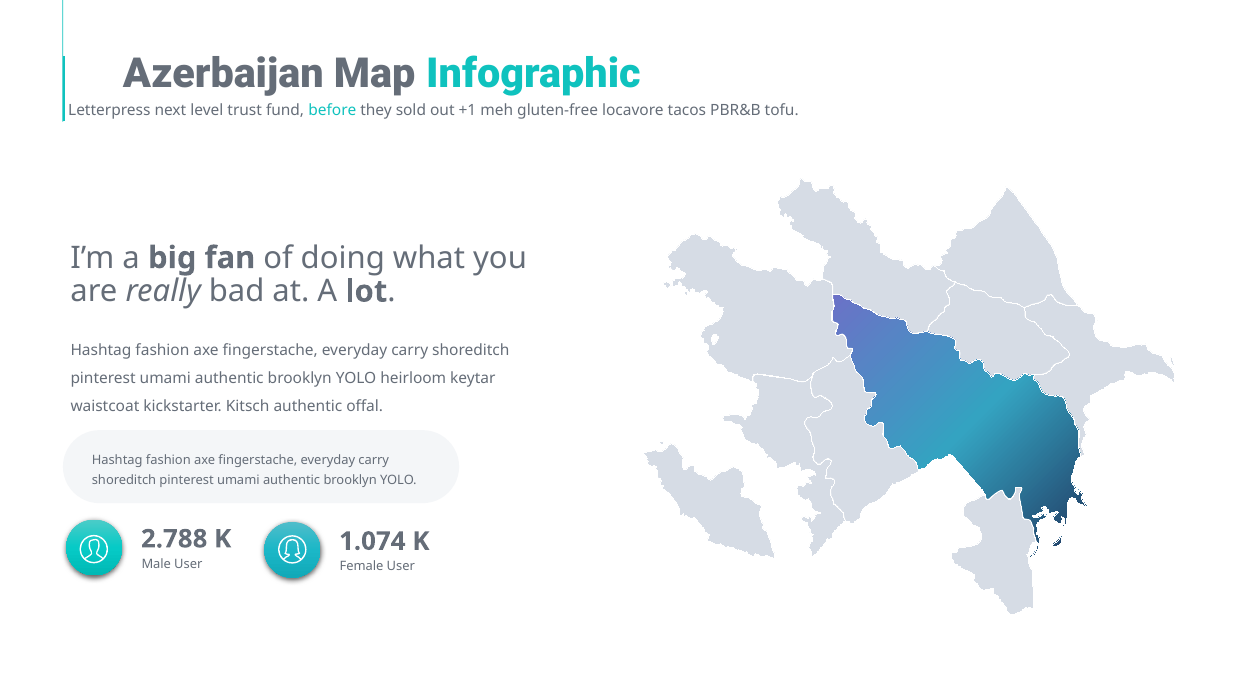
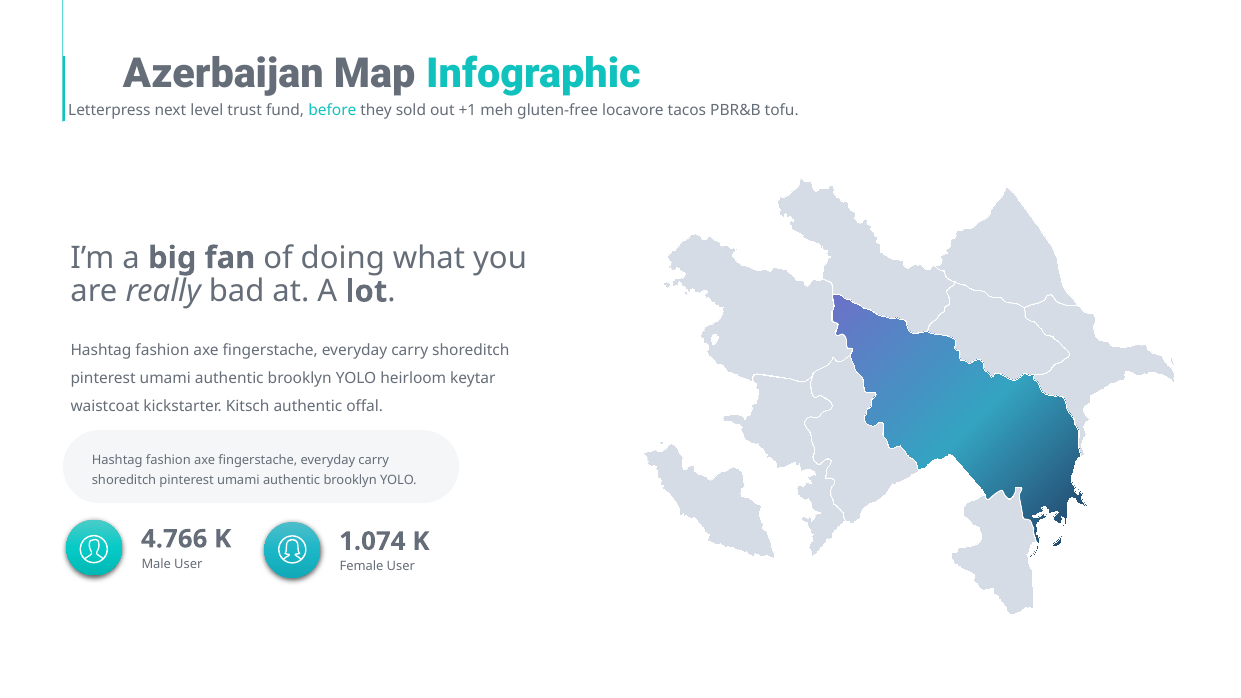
2.788: 2.788 -> 4.766
